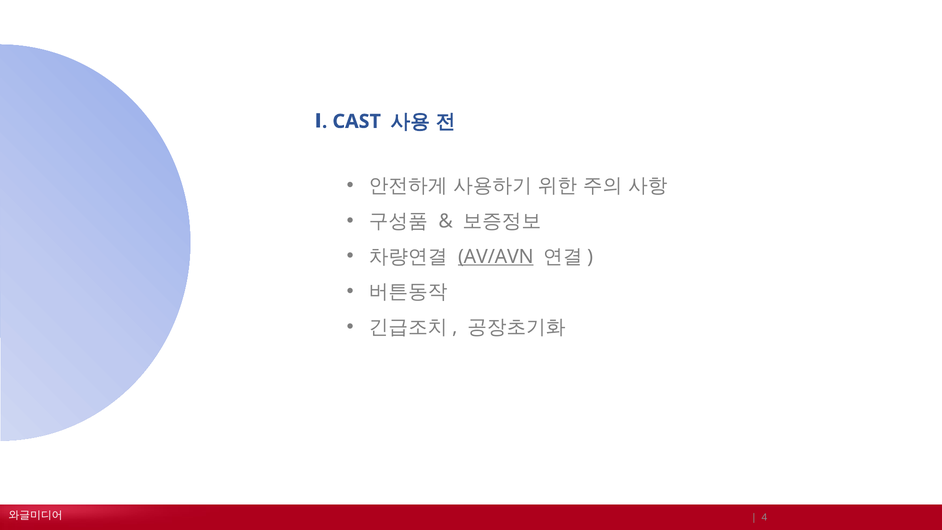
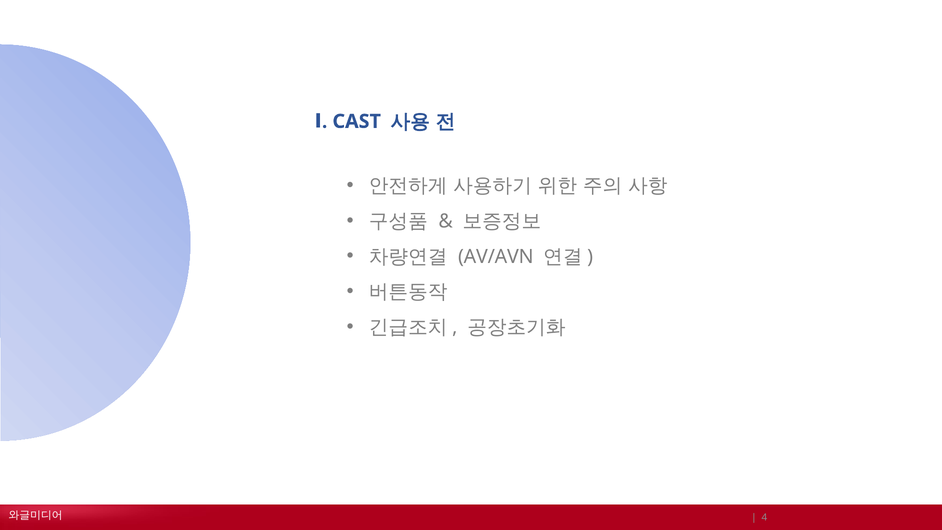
AV/AVN underline: present -> none
